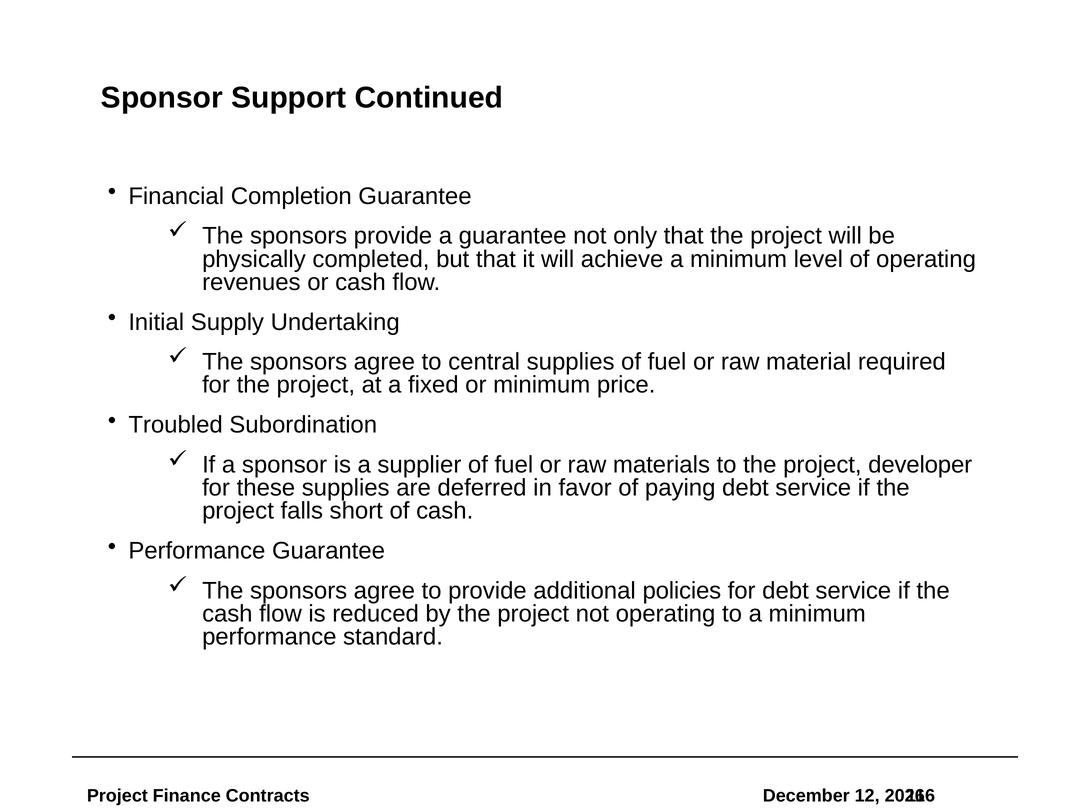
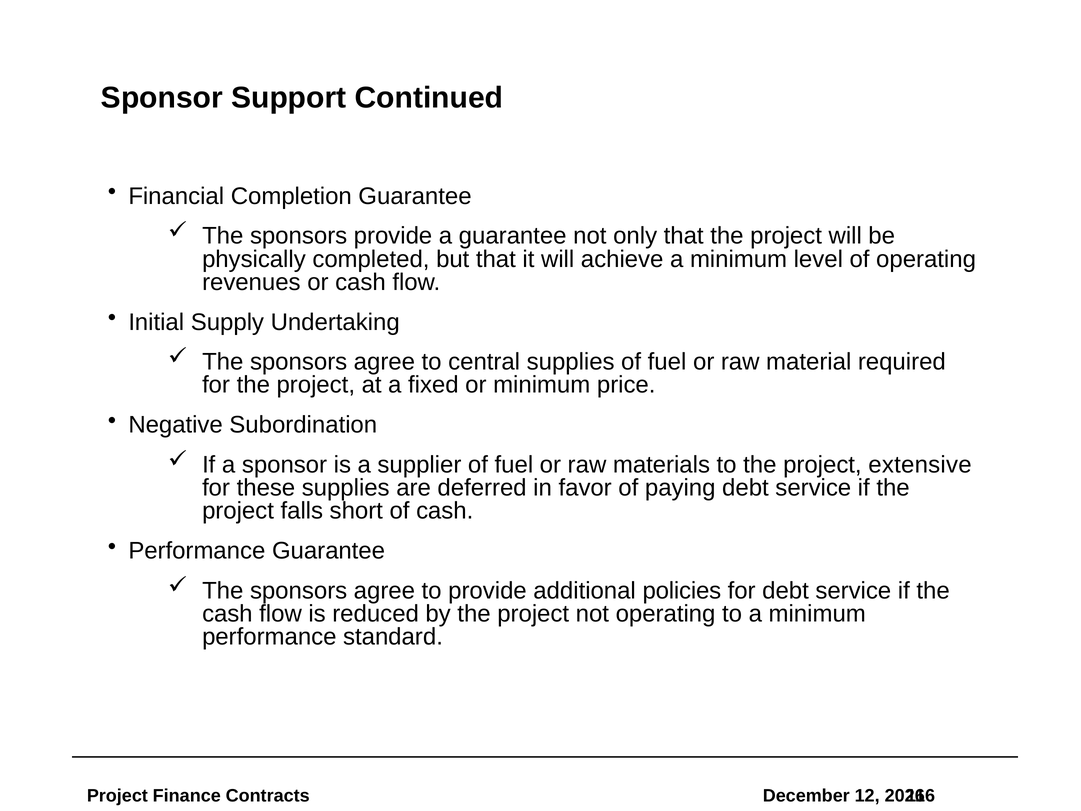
Troubled: Troubled -> Negative
developer: developer -> extensive
